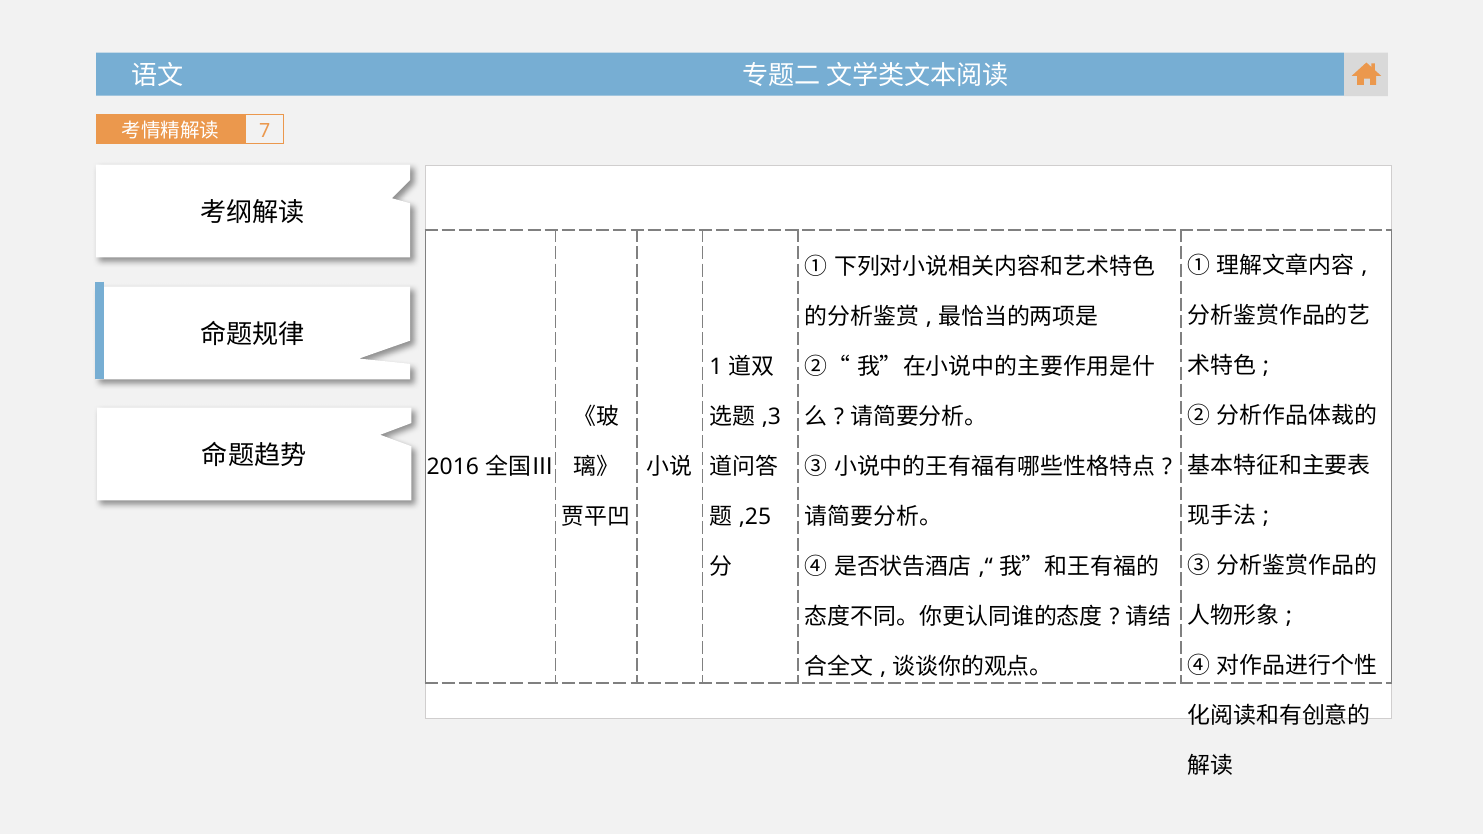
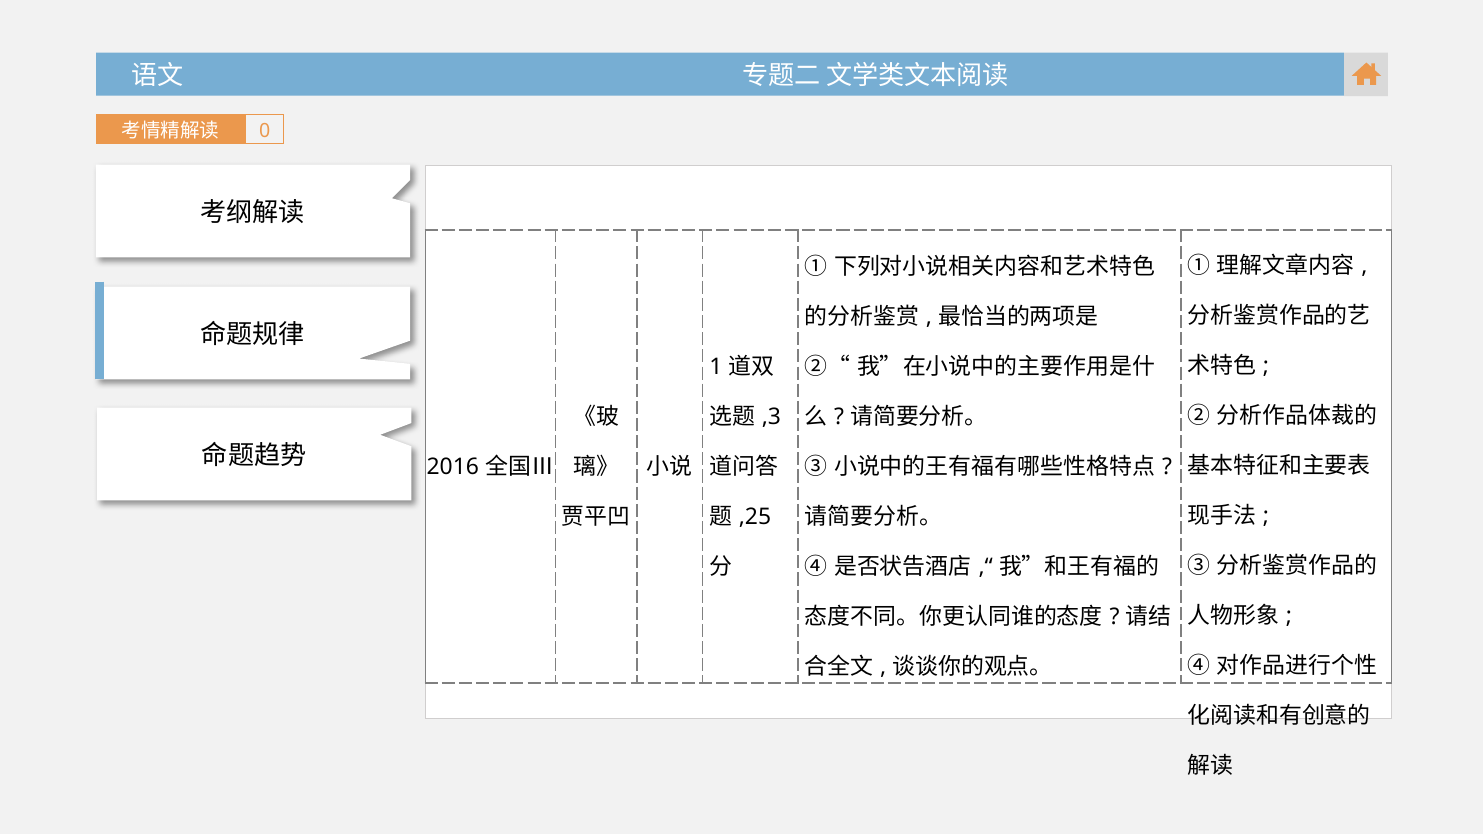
7: 7 -> 0
